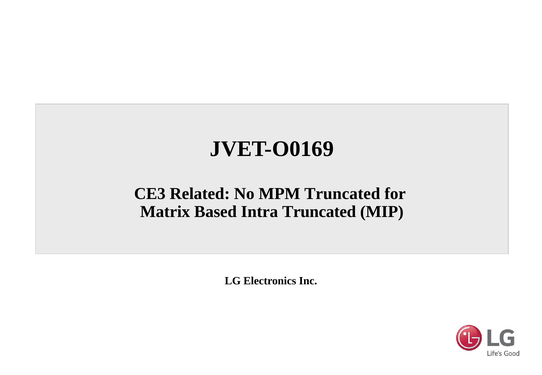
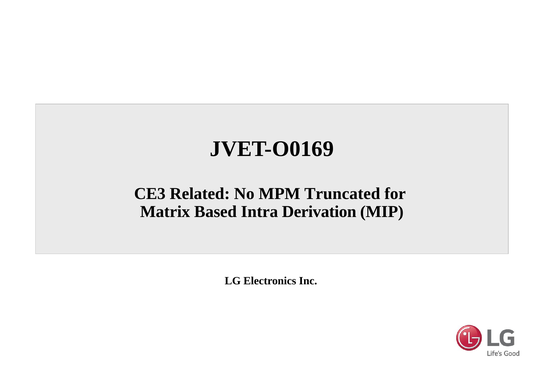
Intra Truncated: Truncated -> Derivation
